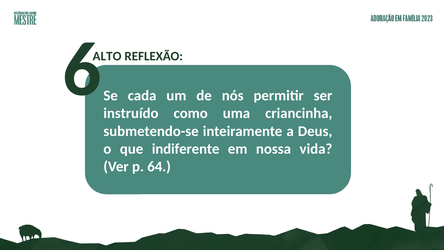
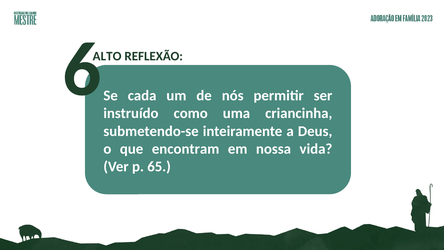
indiferente: indiferente -> encontram
64: 64 -> 65
